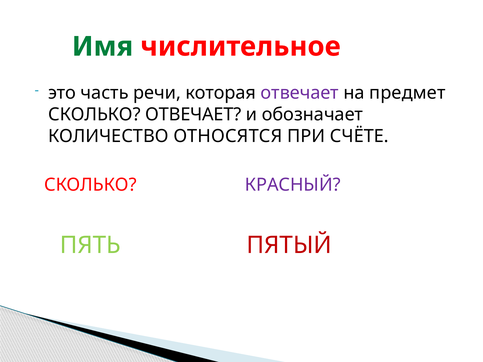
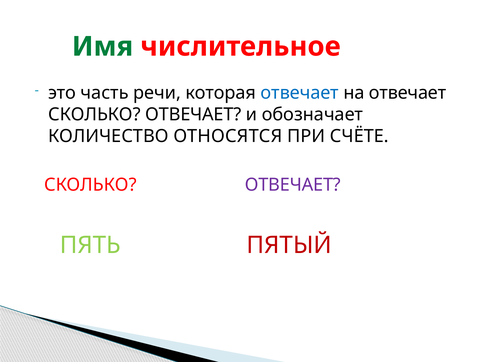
отвечает at (300, 93) colour: purple -> blue
на предмет: предмет -> отвечает
КРАСНЫЙ at (293, 185): КРАСНЫЙ -> ОТВЕЧАЕТ
